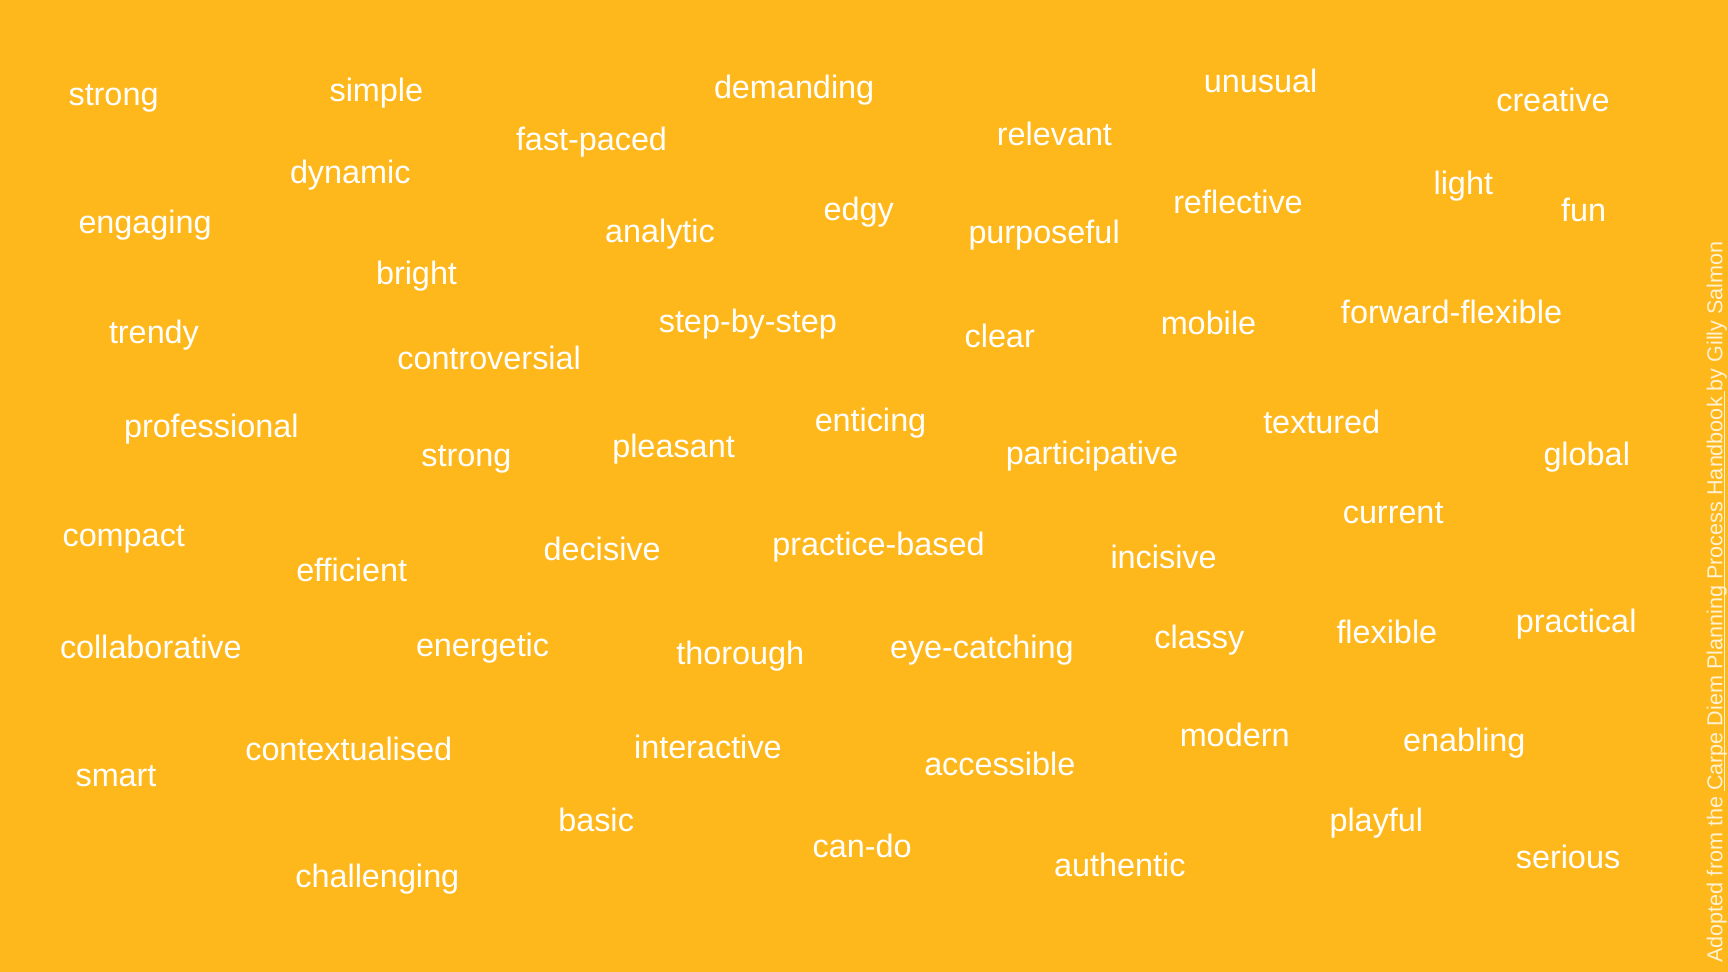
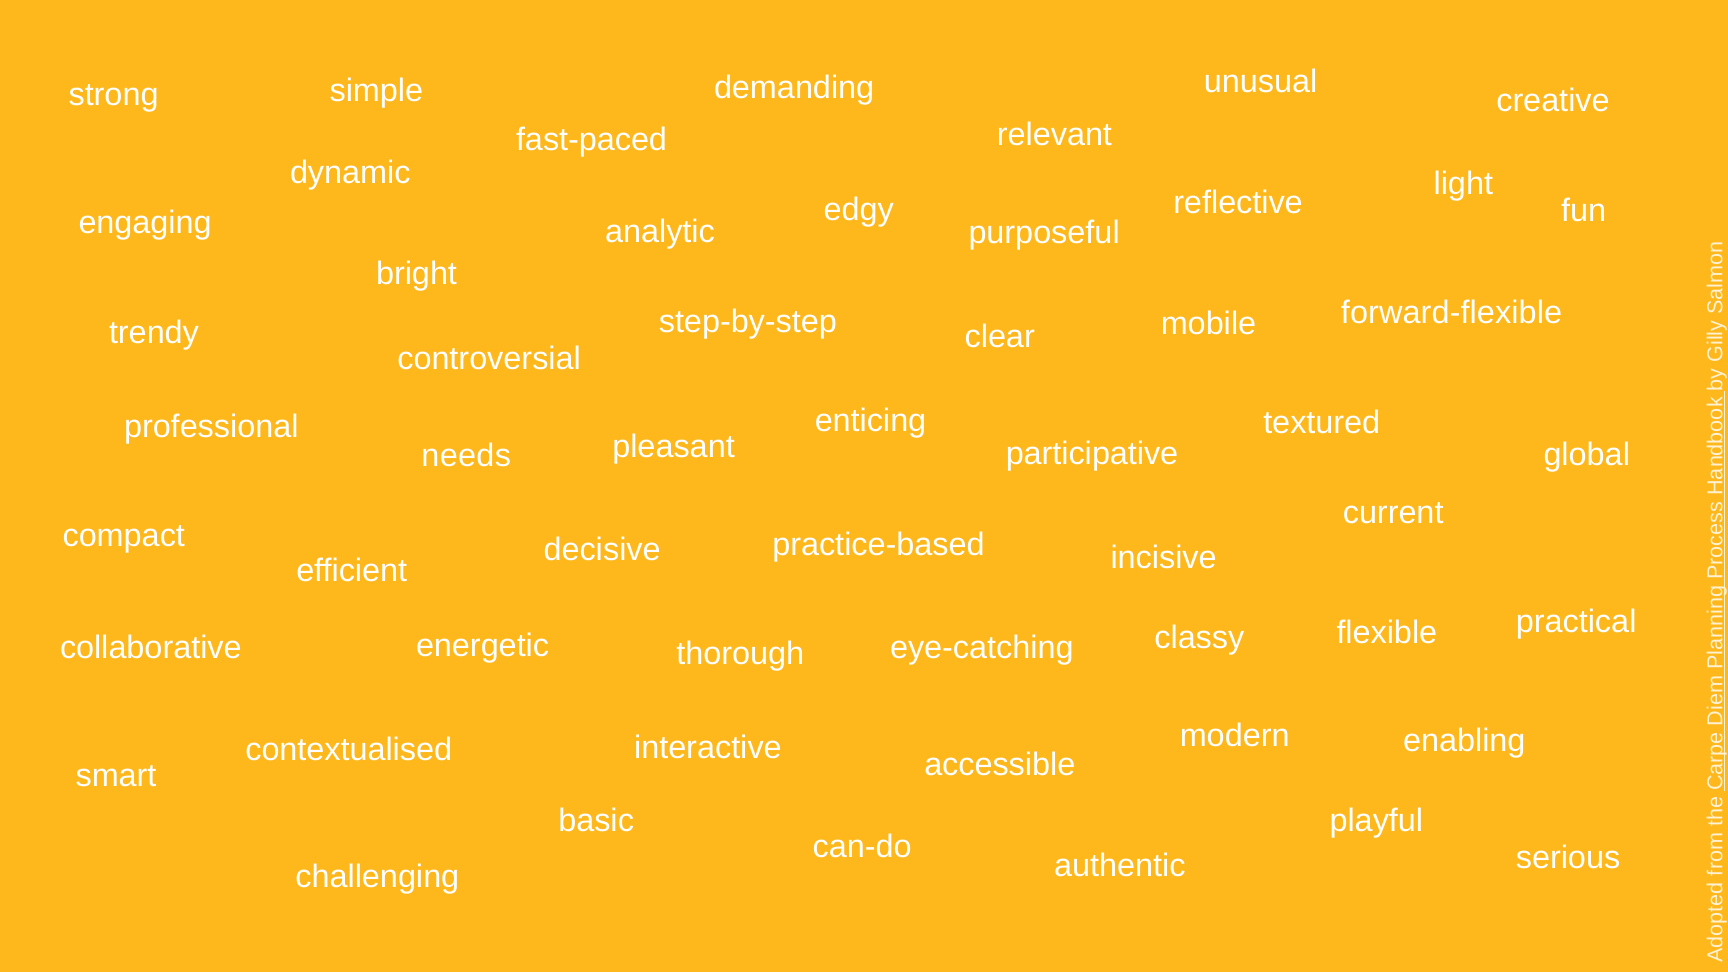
strong at (466, 455): strong -> needs
